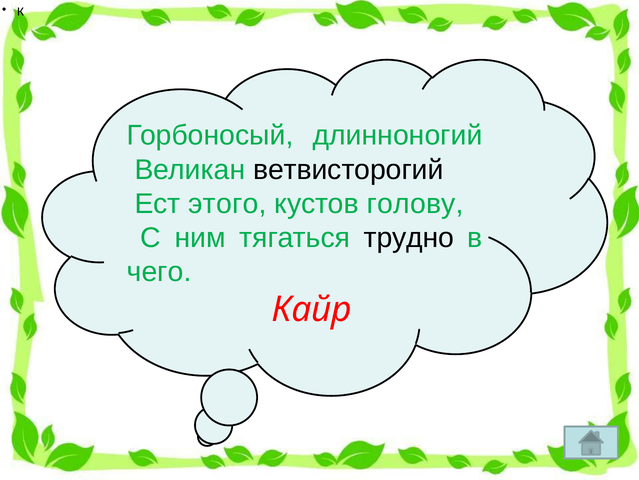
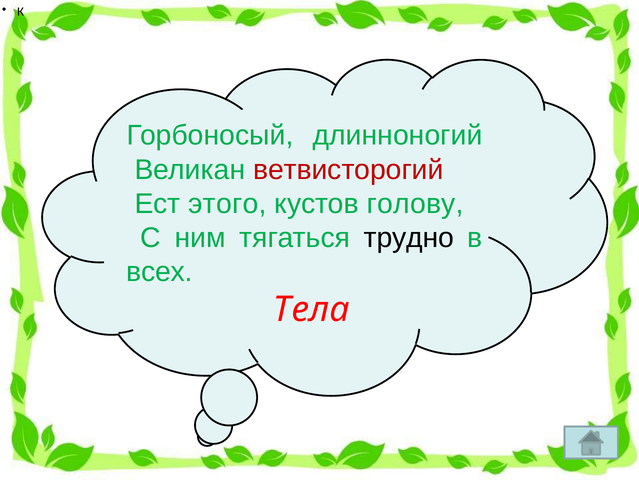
ветвисторогий colour: black -> red
чего: чего -> всех
Кайр: Кайр -> Тела
